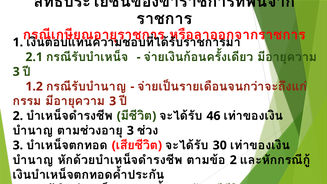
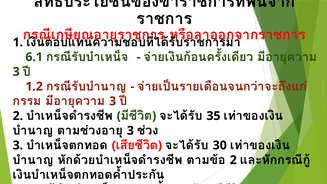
2.1: 2.1 -> 6.1
46: 46 -> 35
